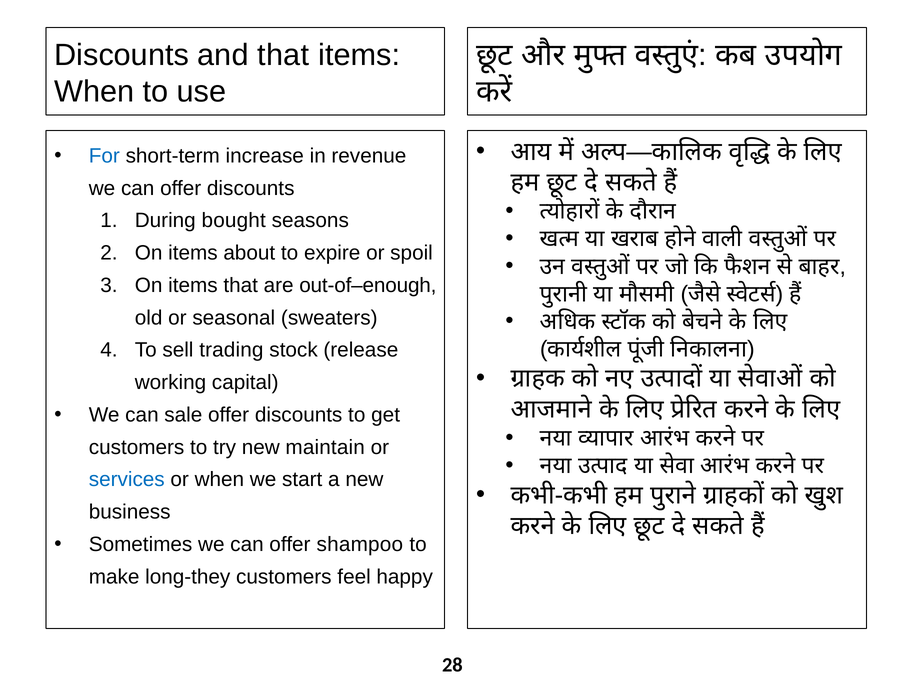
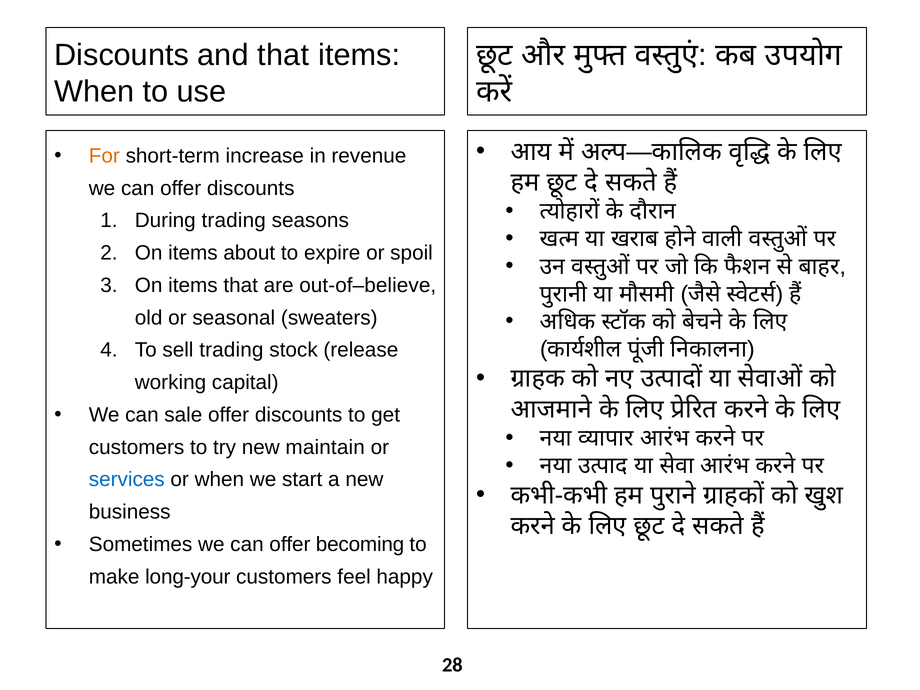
For colour: blue -> orange
During bought: bought -> trading
out-of–enough: out-of–enough -> out-of–believe
shampoo: shampoo -> becoming
long-they: long-they -> long-your
